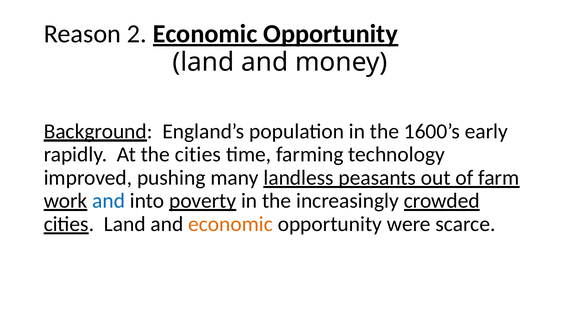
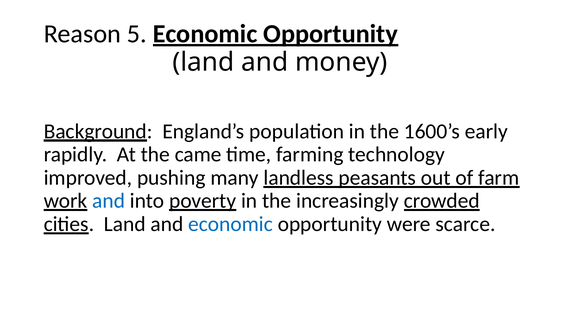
2: 2 -> 5
the cities: cities -> came
economic at (231, 224) colour: orange -> blue
